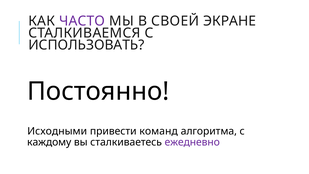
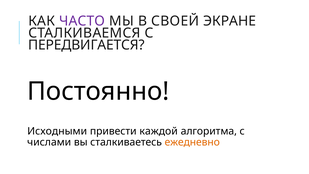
ИСПОЛЬЗОВАТЬ: ИСПОЛЬЗОВАТЬ -> ПЕРЕДВИГАЕТСЯ
команд: команд -> каждой
каждому: каждому -> числами
ежедневно colour: purple -> orange
